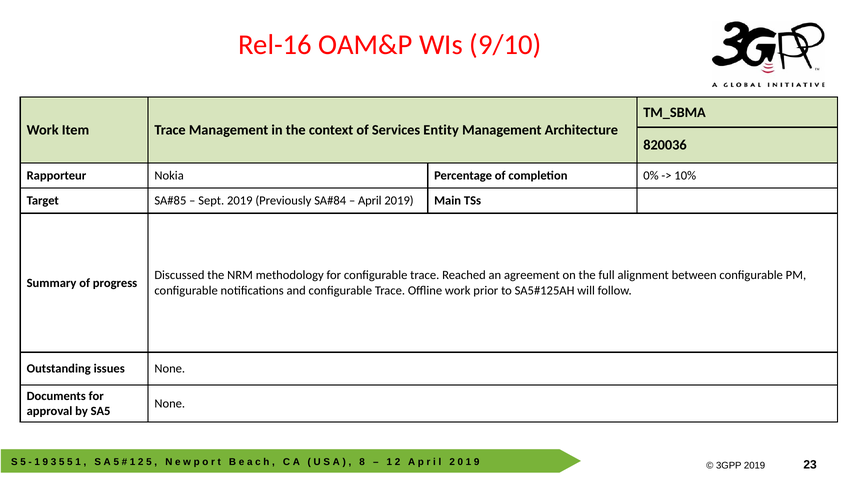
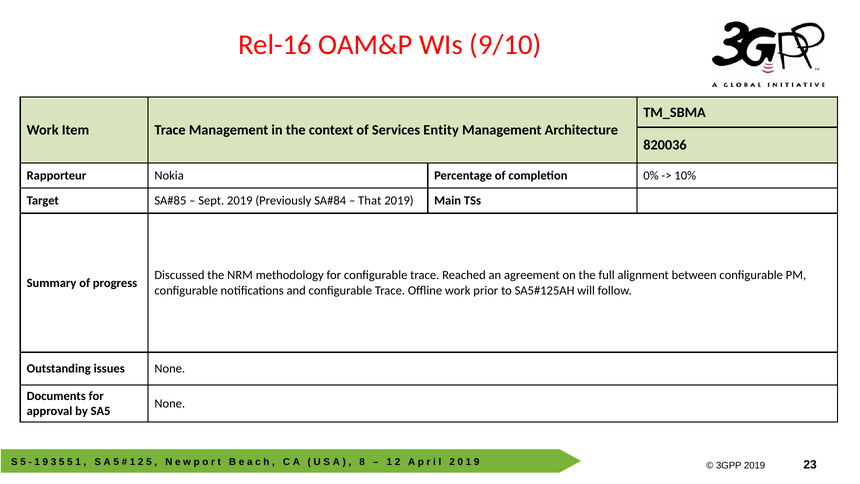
April: April -> That
